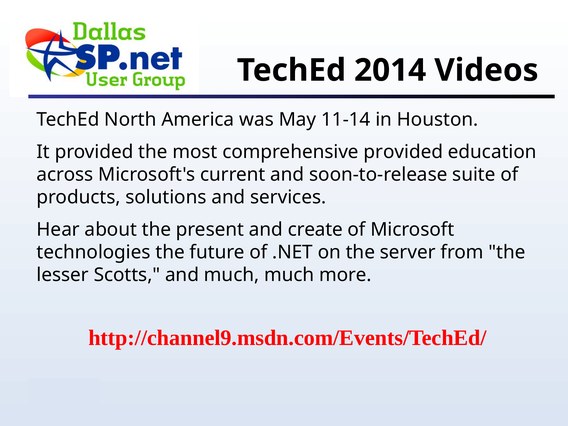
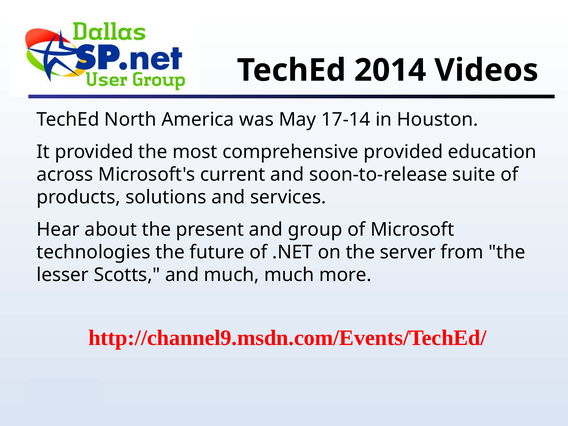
11-14: 11-14 -> 17-14
create: create -> group
